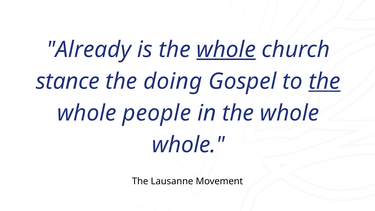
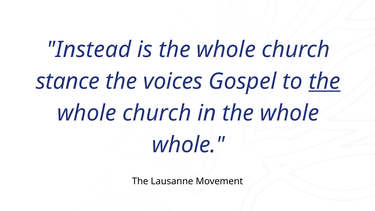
Already: Already -> Instead
whole at (226, 50) underline: present -> none
doing: doing -> voices
people at (157, 113): people -> church
